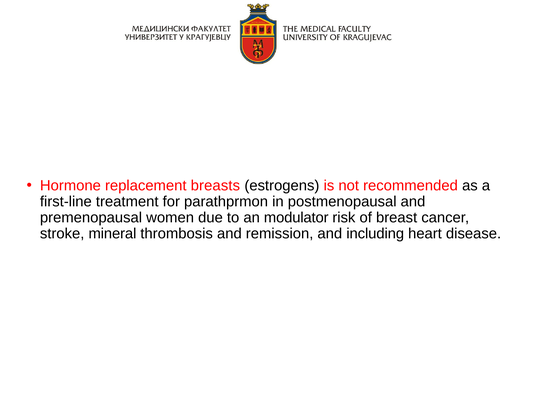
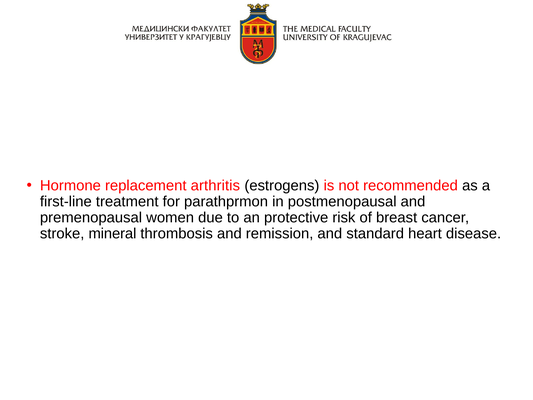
breasts: breasts -> arthritis
modulator: modulator -> protective
including: including -> standard
